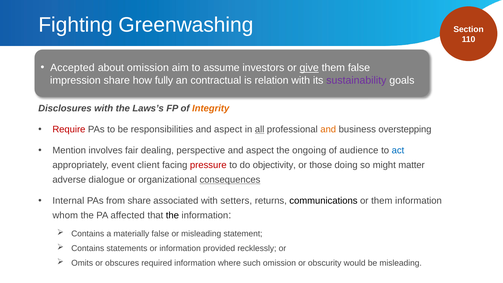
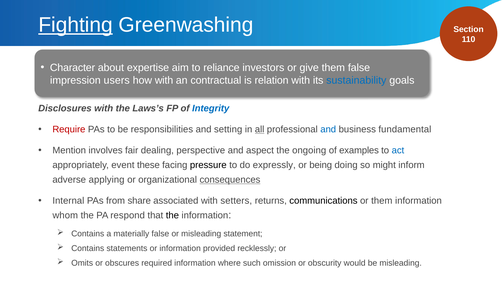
Fighting underline: none -> present
Accepted: Accepted -> Character
about omission: omission -> expertise
assume: assume -> reliance
give underline: present -> none
impression share: share -> users
how fully: fully -> with
sustainability colour: purple -> blue
Integrity colour: orange -> blue
aspect at (228, 129): aspect -> setting
and at (328, 129) colour: orange -> blue
overstepping: overstepping -> fundamental
audience: audience -> examples
client: client -> these
pressure colour: red -> black
objectivity: objectivity -> expressly
those: those -> being
matter: matter -> inform
dialogue: dialogue -> applying
affected: affected -> respond
